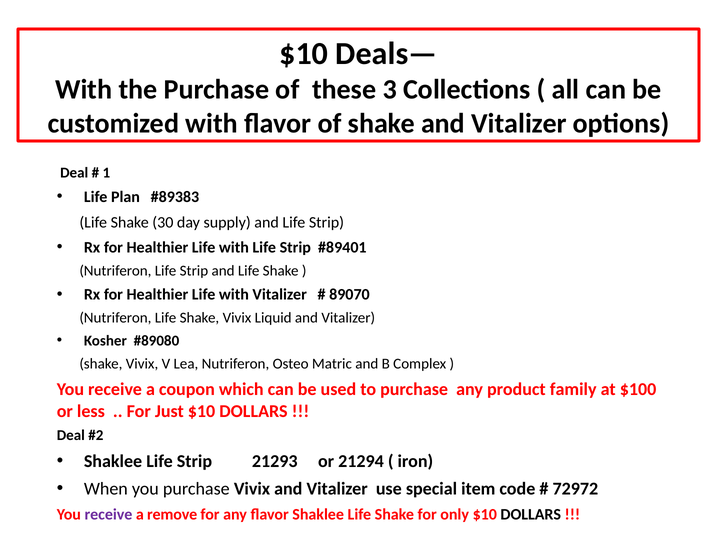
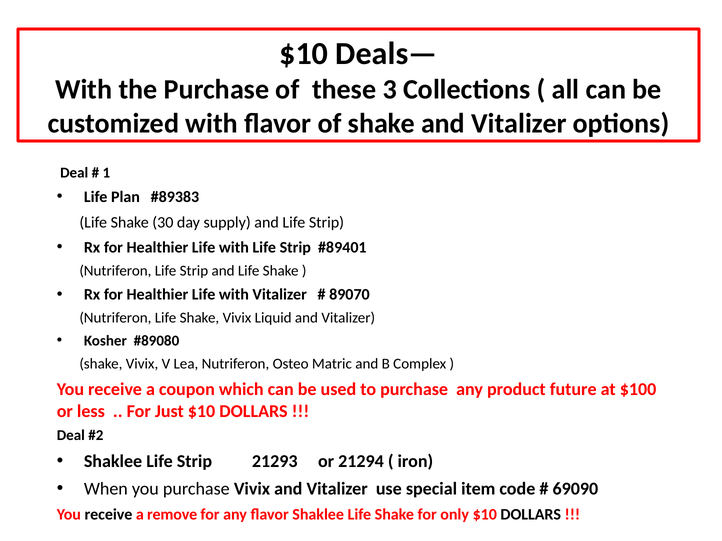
family: family -> future
72972: 72972 -> 69090
receive at (108, 515) colour: purple -> black
